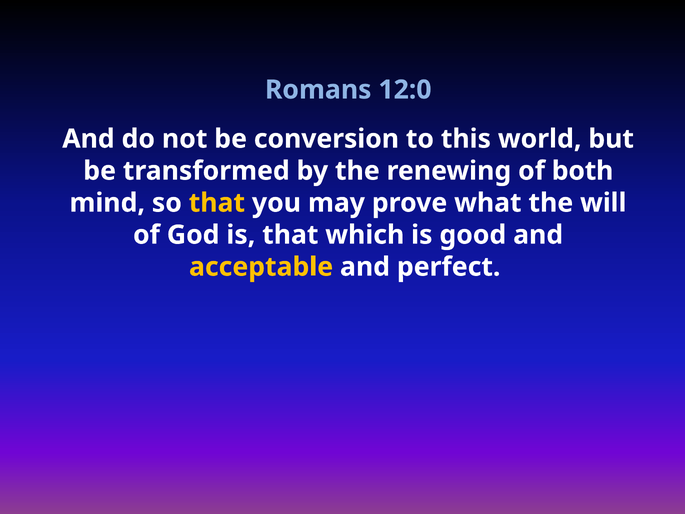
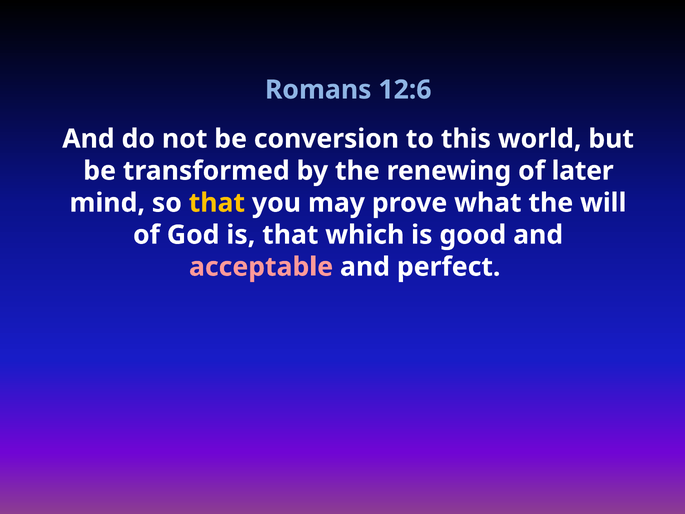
12:0: 12:0 -> 12:6
both: both -> later
acceptable colour: yellow -> pink
